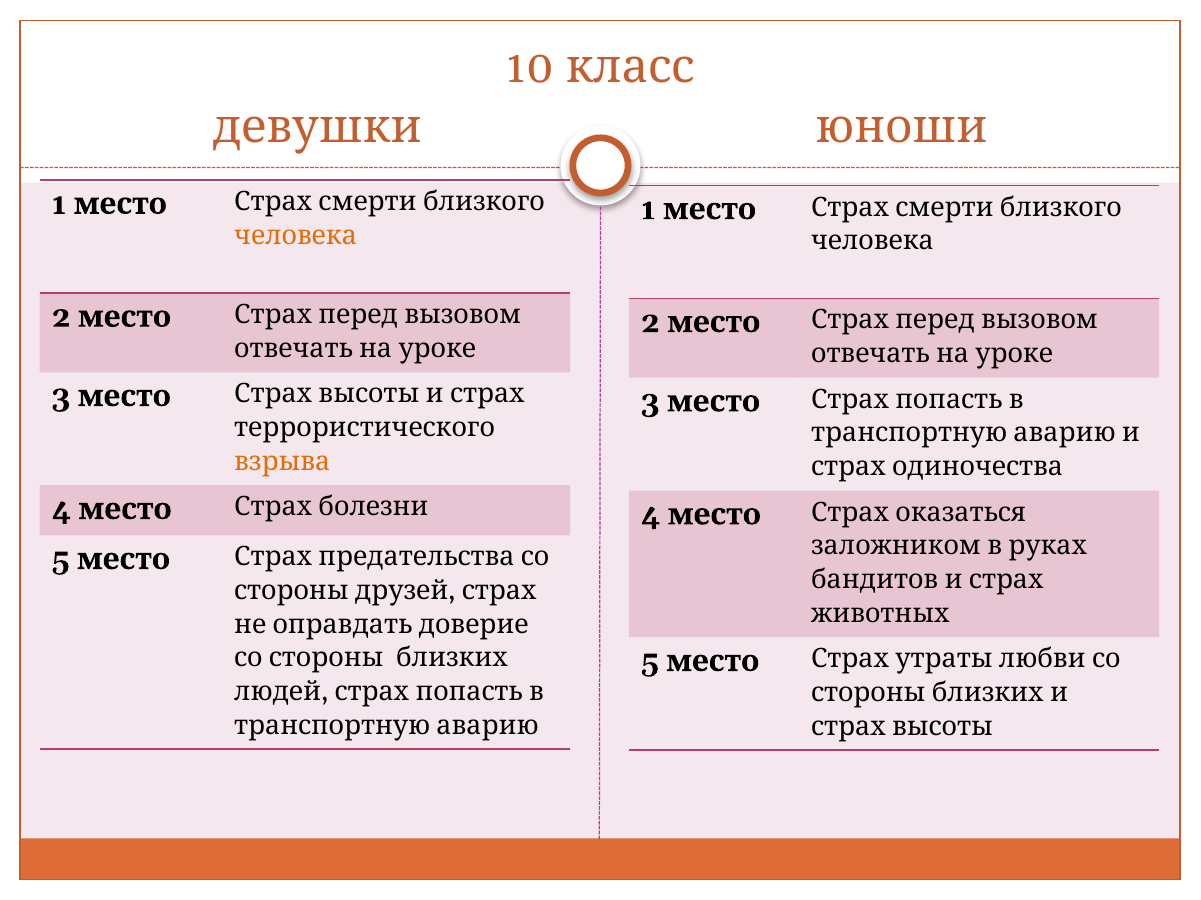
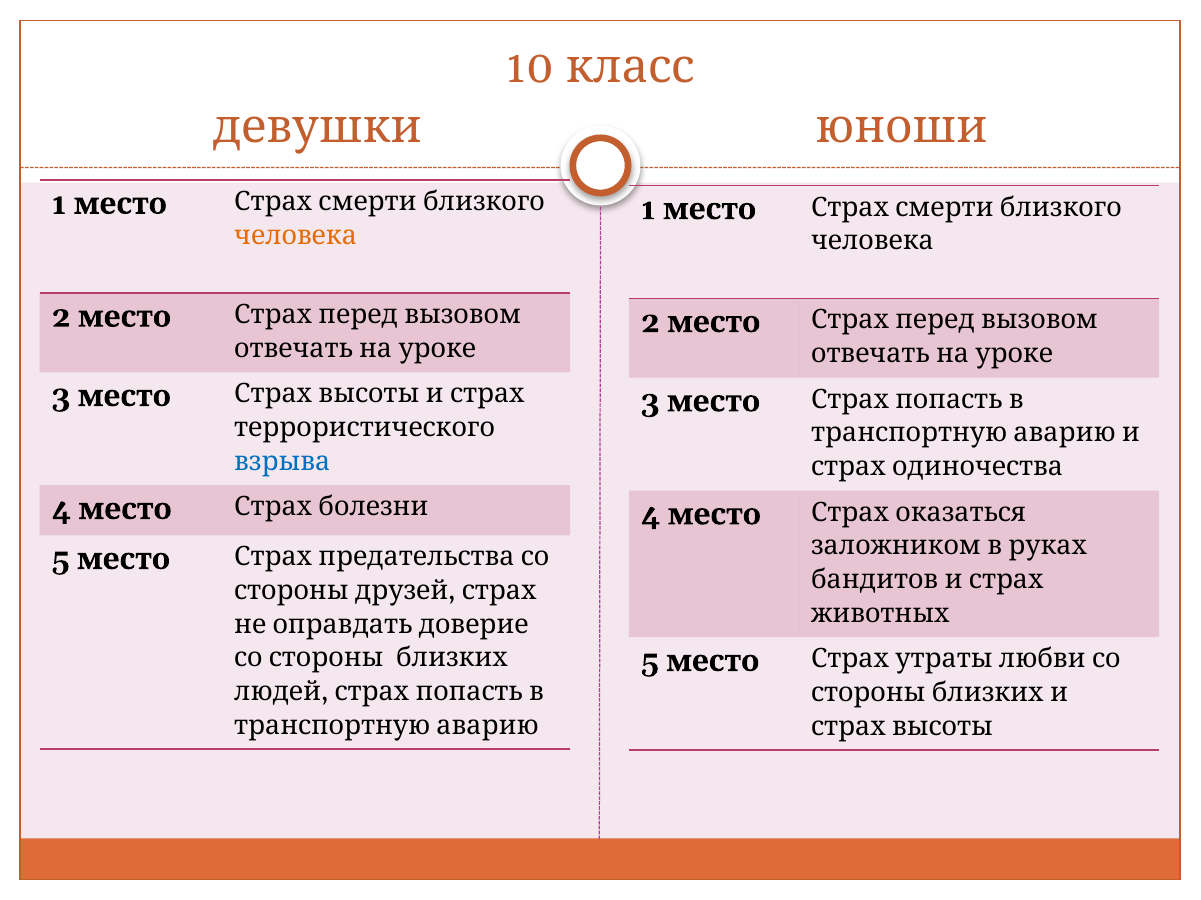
взрыва colour: orange -> blue
